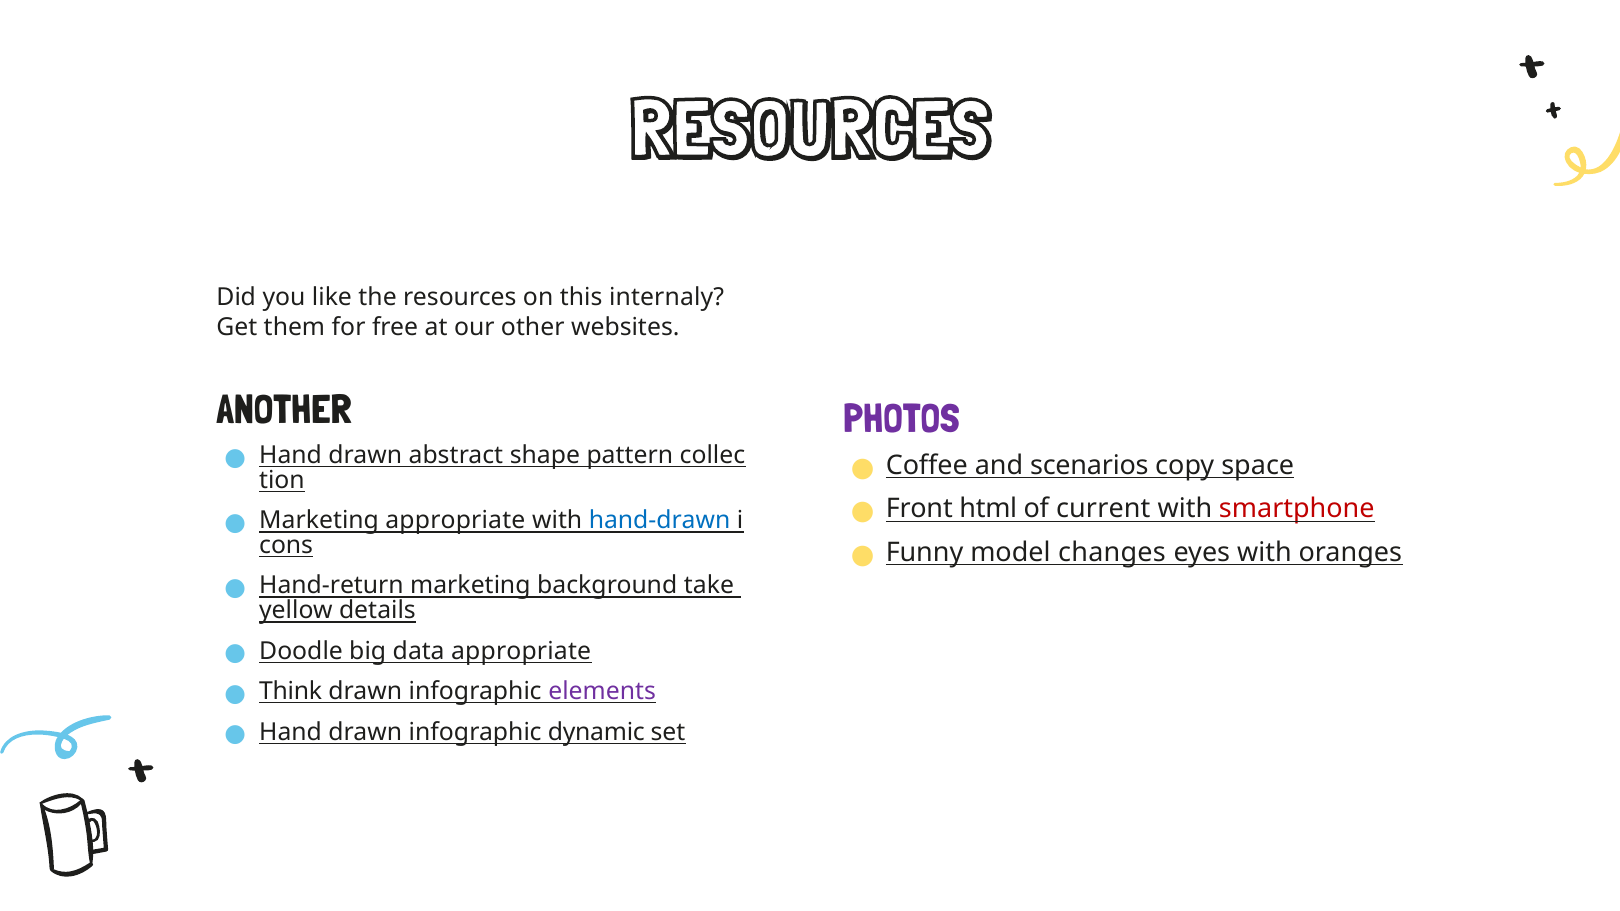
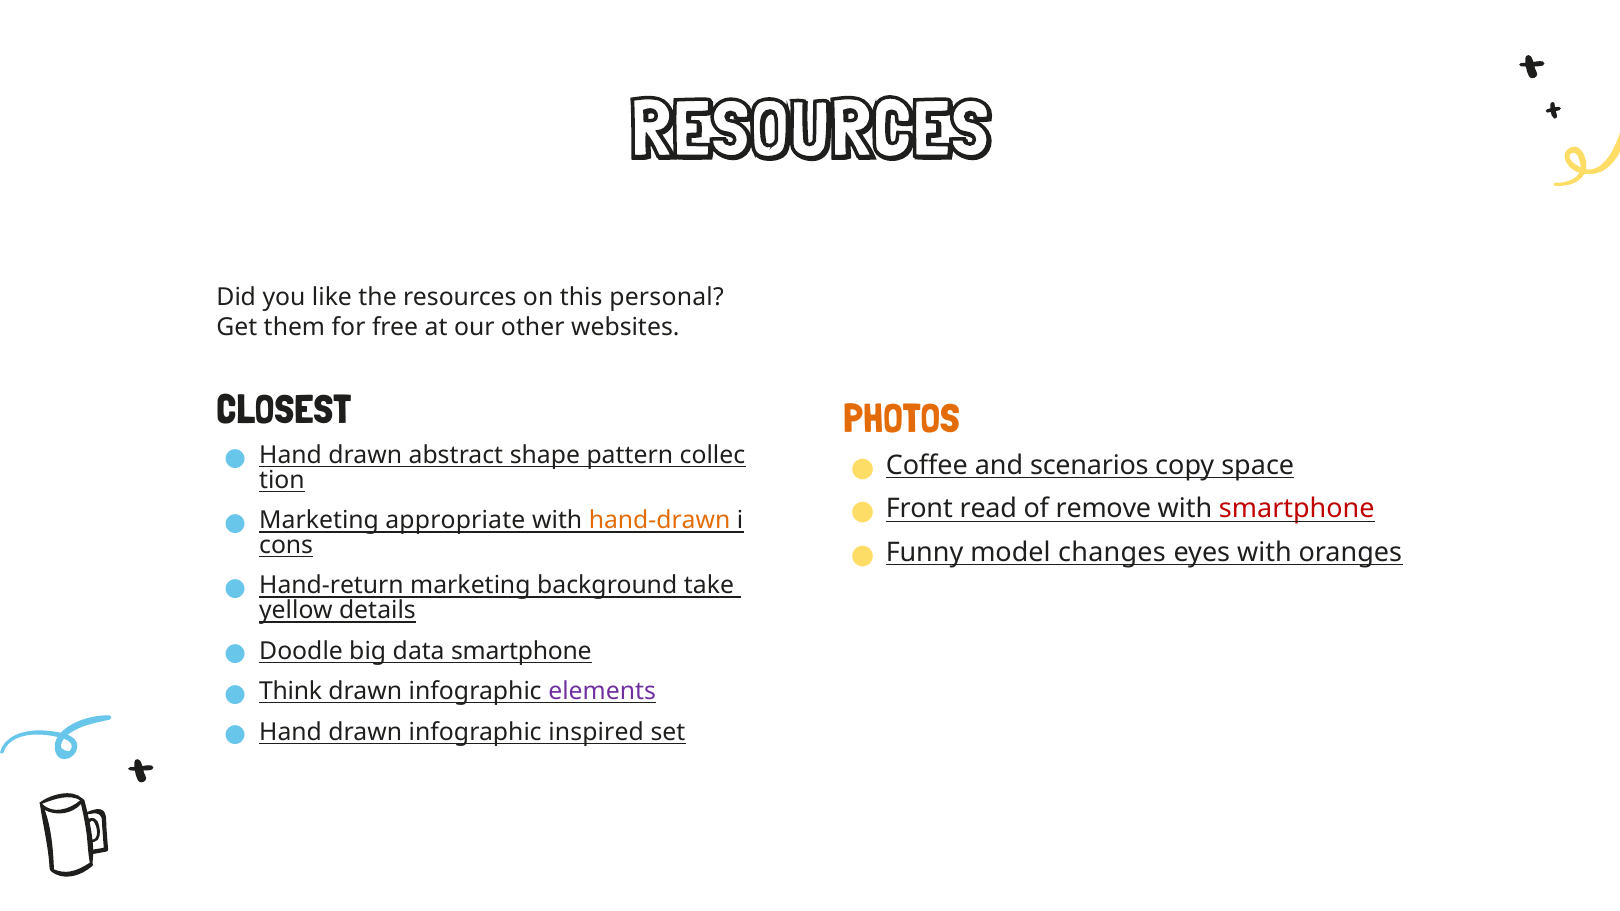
internaly: internaly -> personal
ANOTHER: ANOTHER -> CLOSEST
PHOTOS colour: purple -> orange
html: html -> read
current: current -> remove
hand-drawn colour: blue -> orange
data appropriate: appropriate -> smartphone
dynamic: dynamic -> inspired
